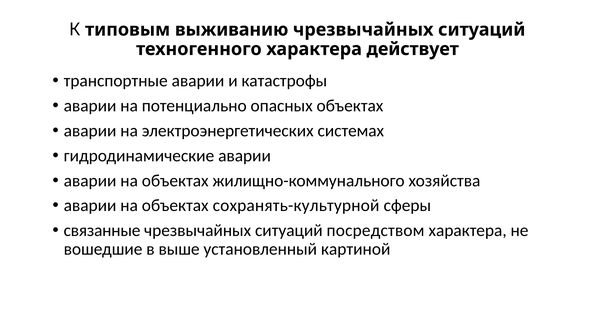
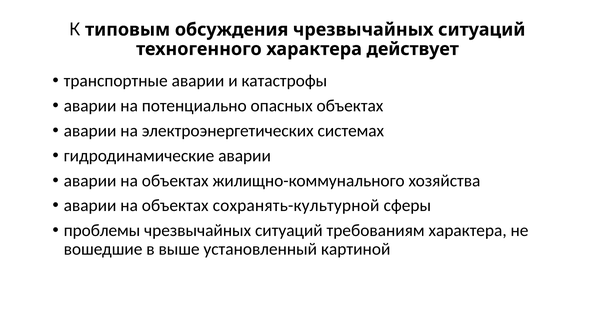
выживанию: выживанию -> обсуждения
связанные: связанные -> проблемы
посредством: посредством -> требованиям
